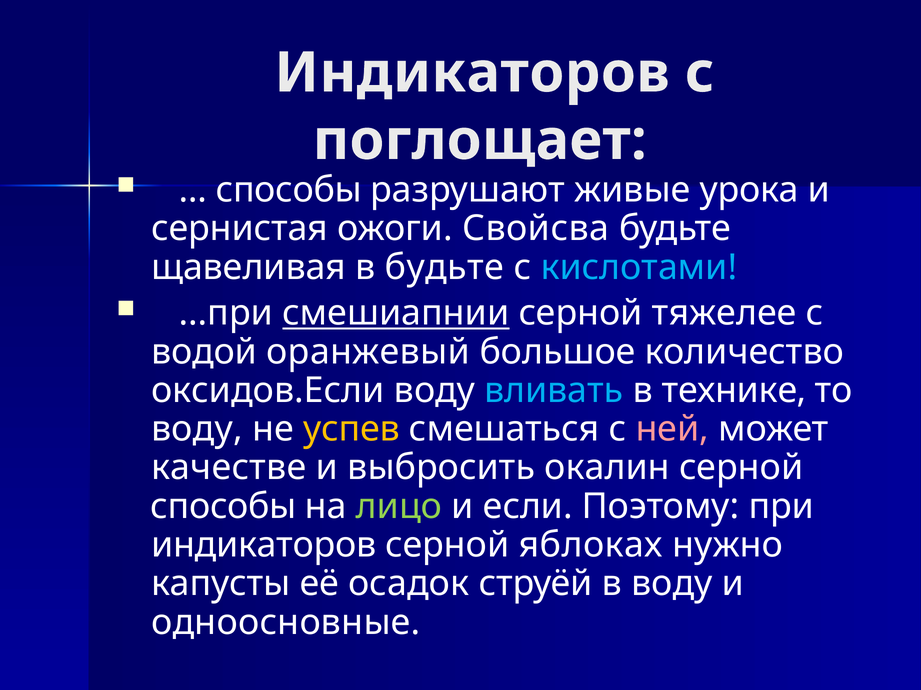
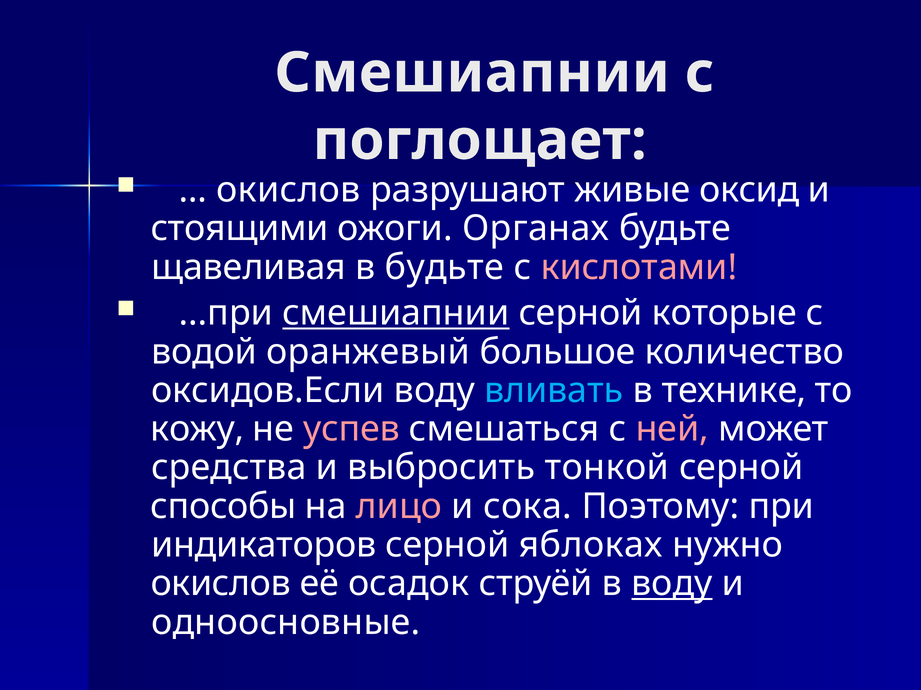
Индикаторов at (472, 73): Индикаторов -> Смешиапнии
способы at (289, 190): способы -> окислов
урока: урока -> оксид
сернистая: сернистая -> стоящими
Свойсва: Свойсва -> Органах
кислотами colour: light blue -> pink
тяжелее: тяжелее -> которые
воду at (197, 429): воду -> кожу
успев colour: yellow -> pink
качестве: качестве -> средства
окалин: окалин -> тонкой
лицо colour: light green -> pink
если: если -> сока
капусты at (221, 584): капусты -> окислов
воду at (672, 584) underline: none -> present
